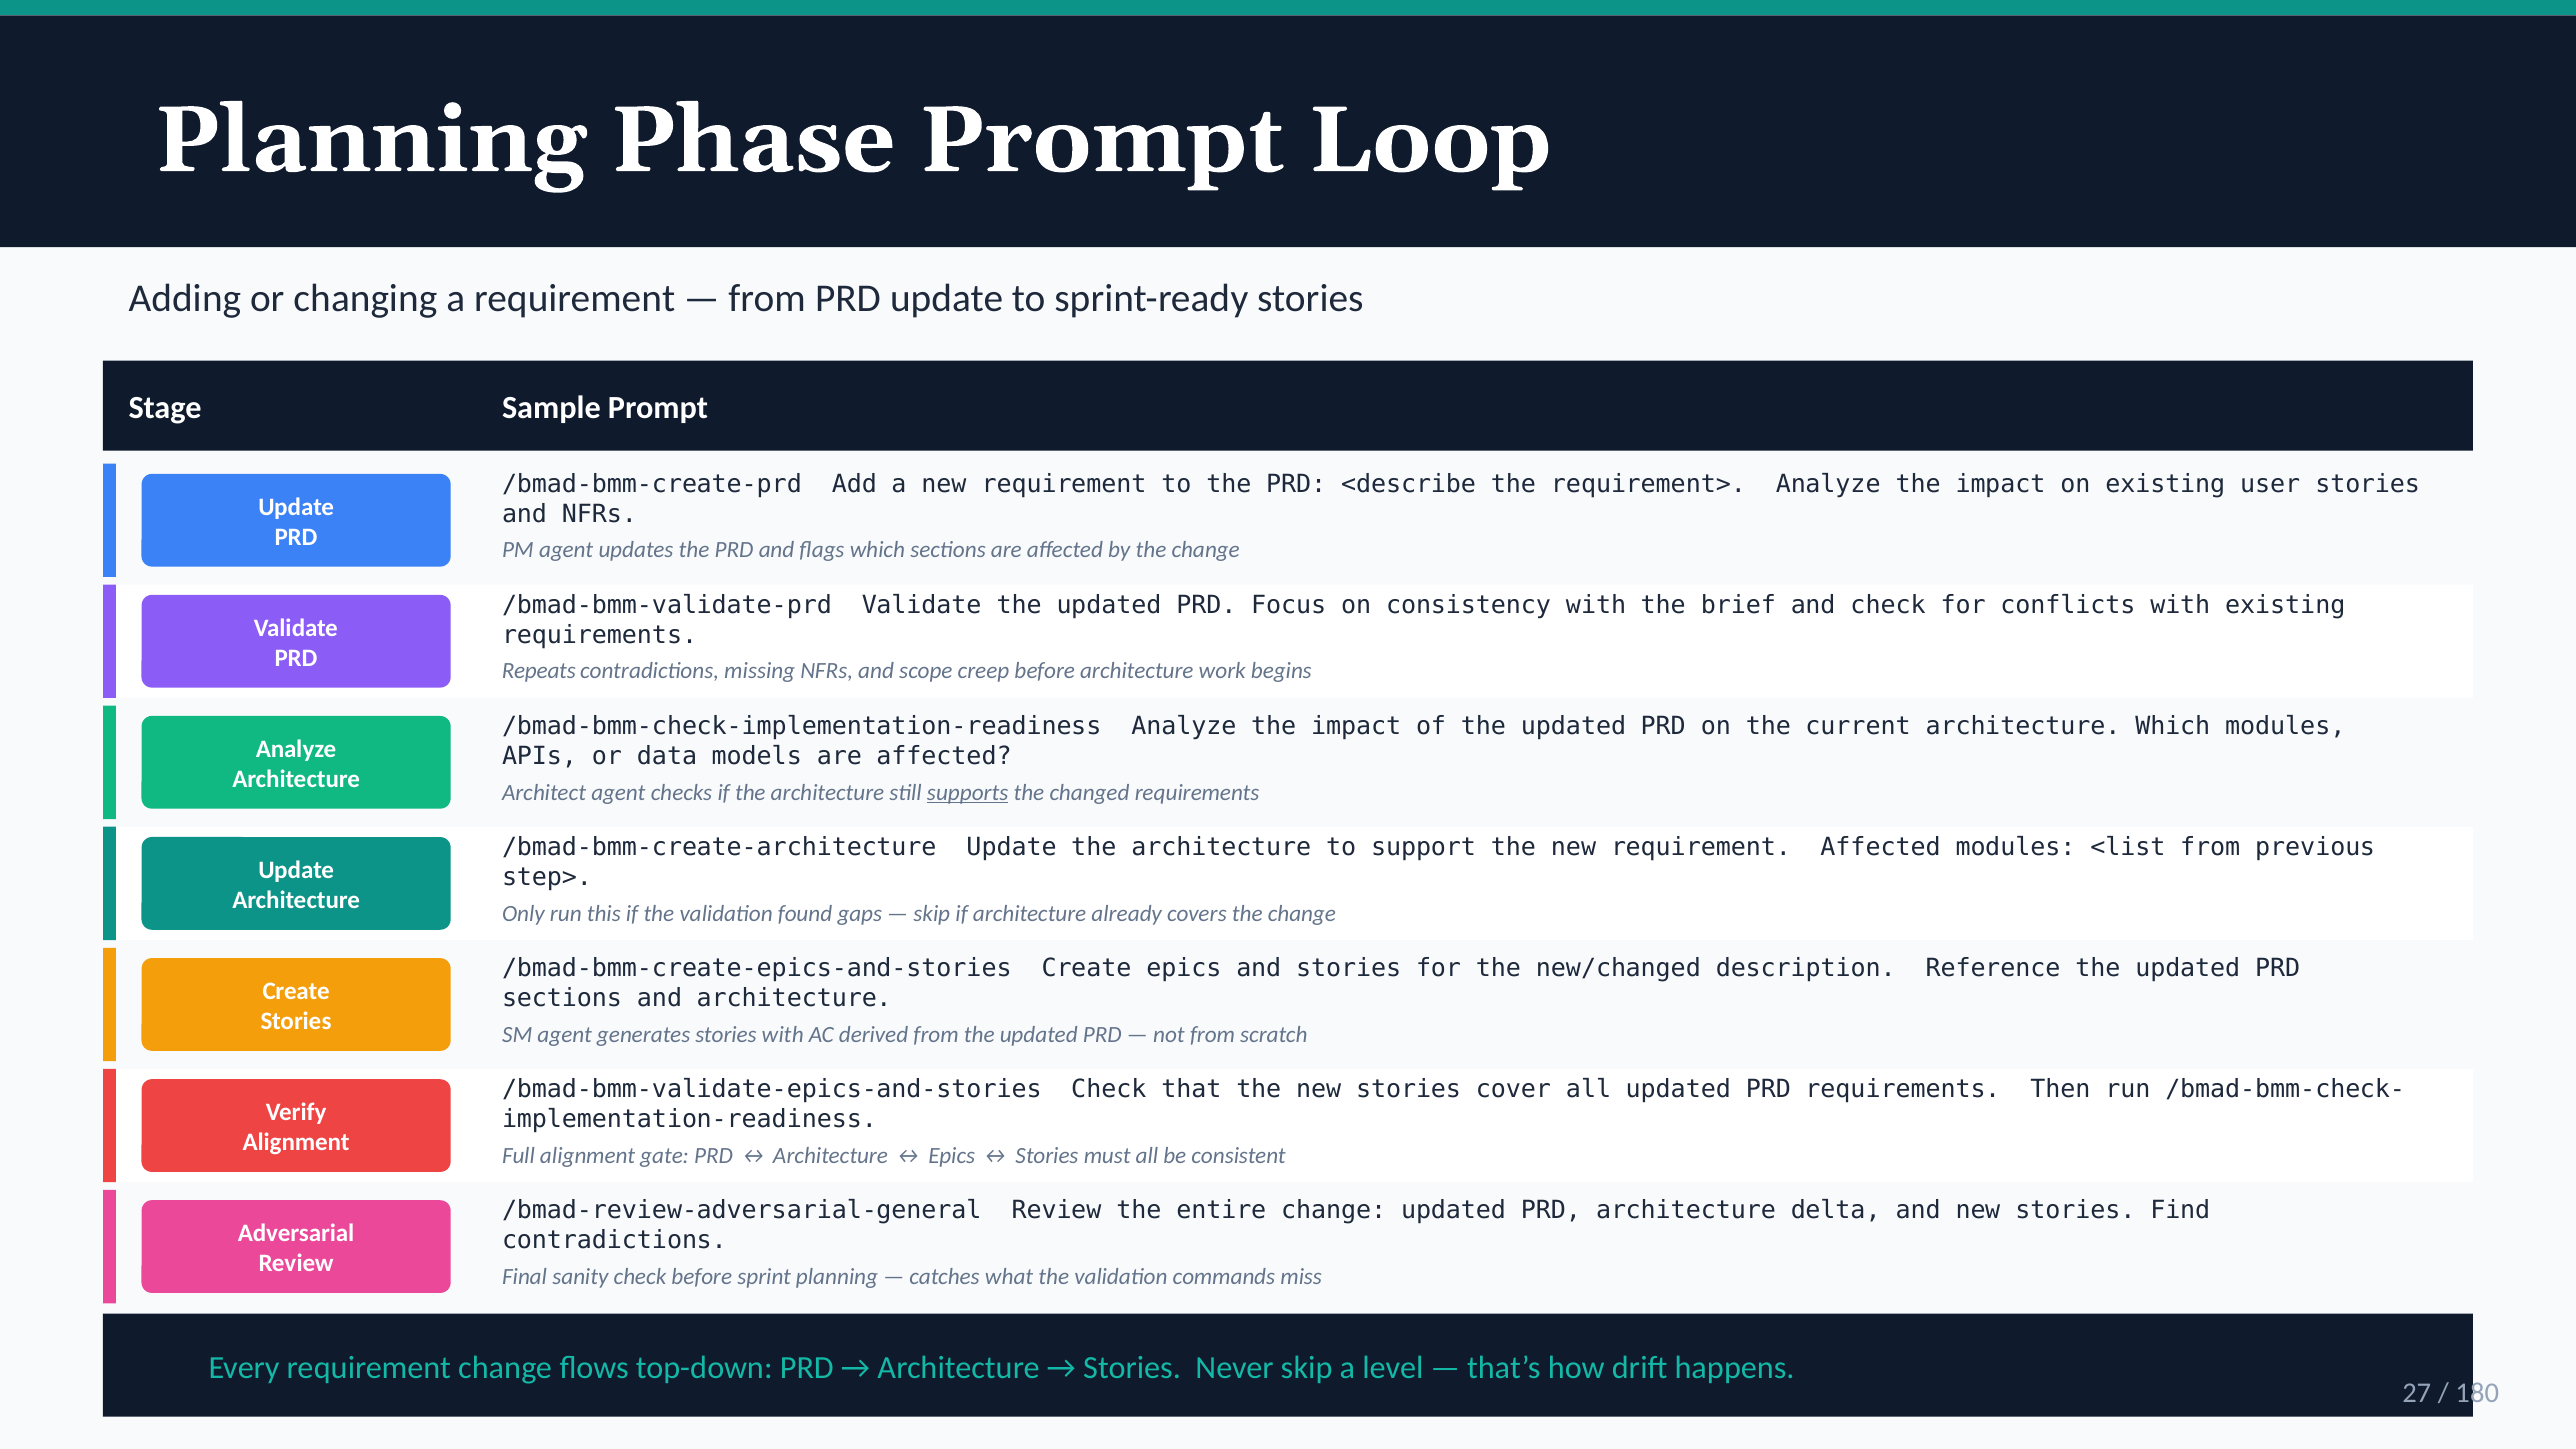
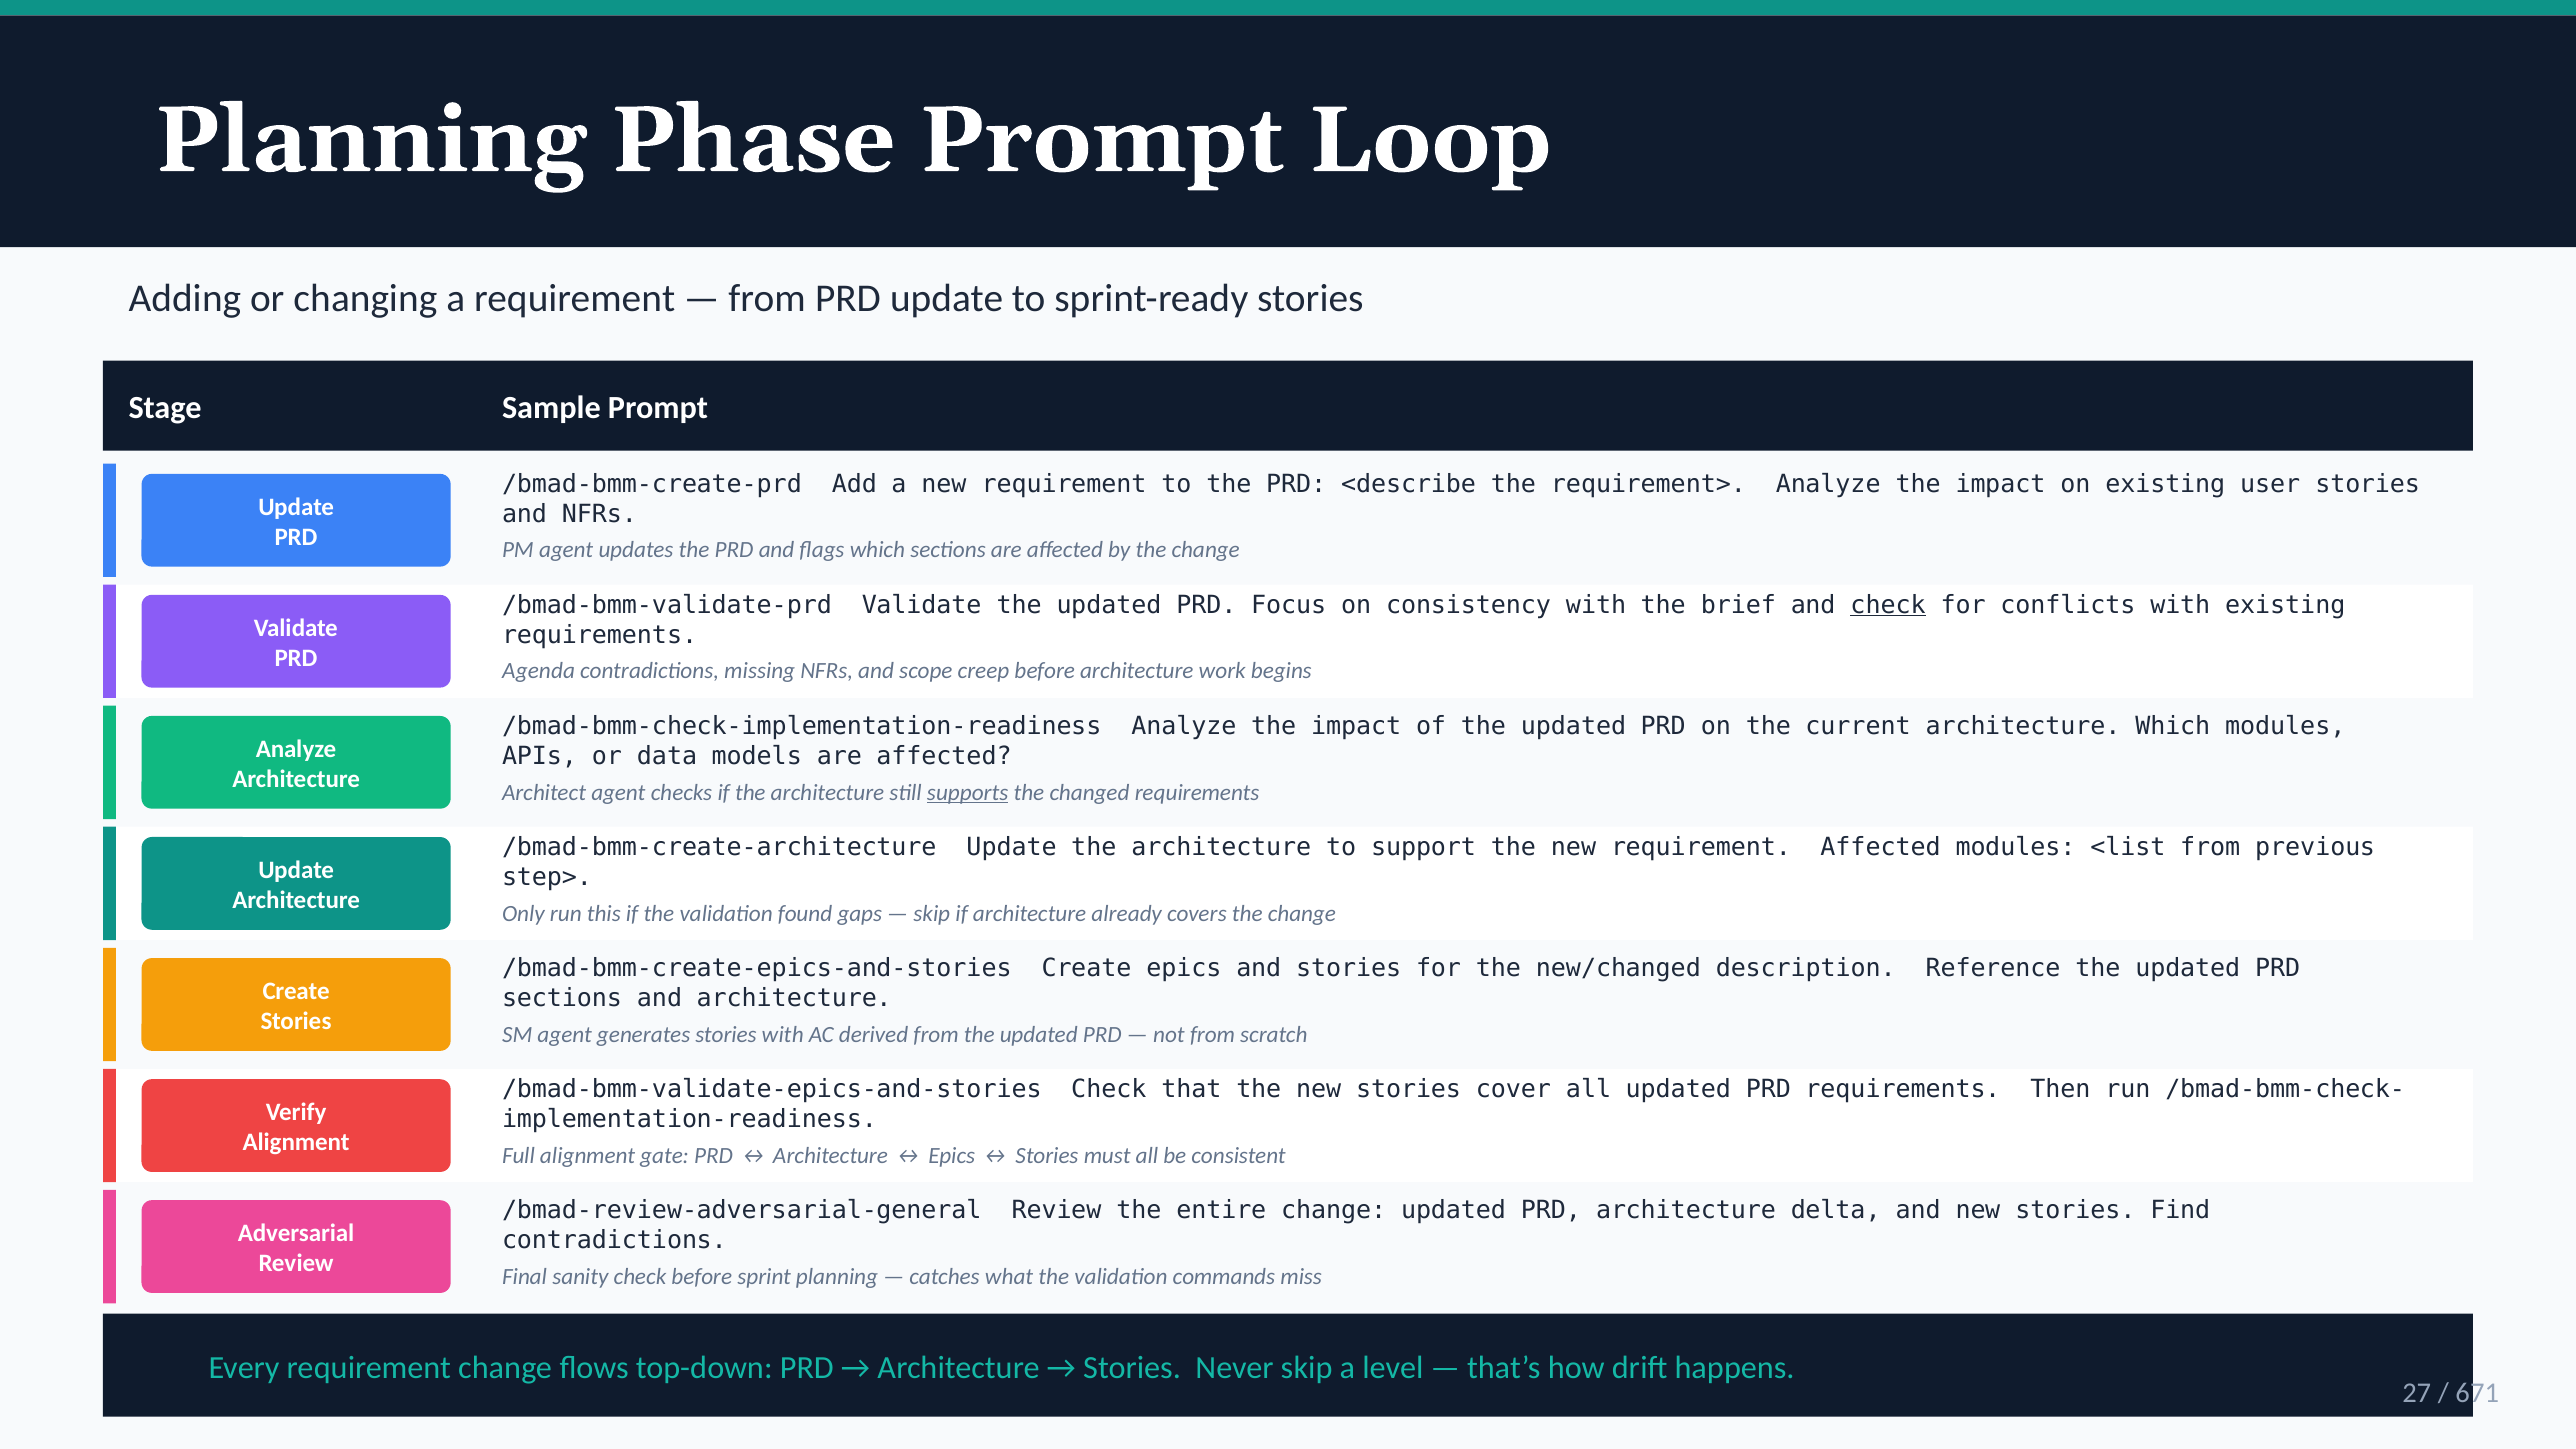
check at (1888, 605) underline: none -> present
Repeats: Repeats -> Agenda
180: 180 -> 671
